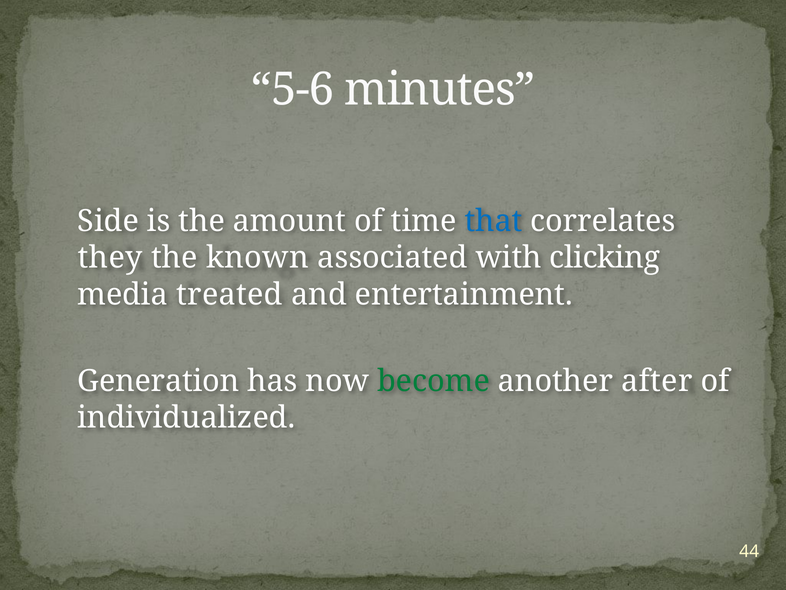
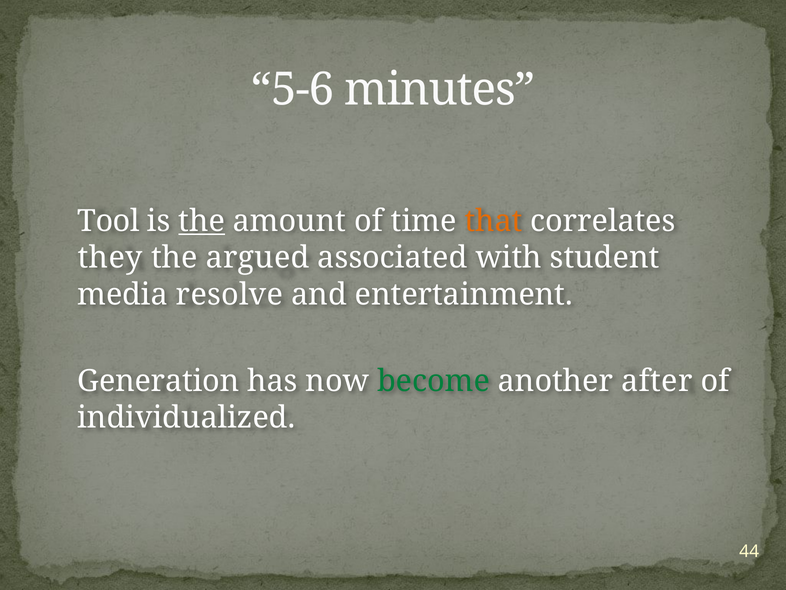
Side: Side -> Tool
the at (202, 221) underline: none -> present
that colour: blue -> orange
known: known -> argued
clicking: clicking -> student
treated: treated -> resolve
